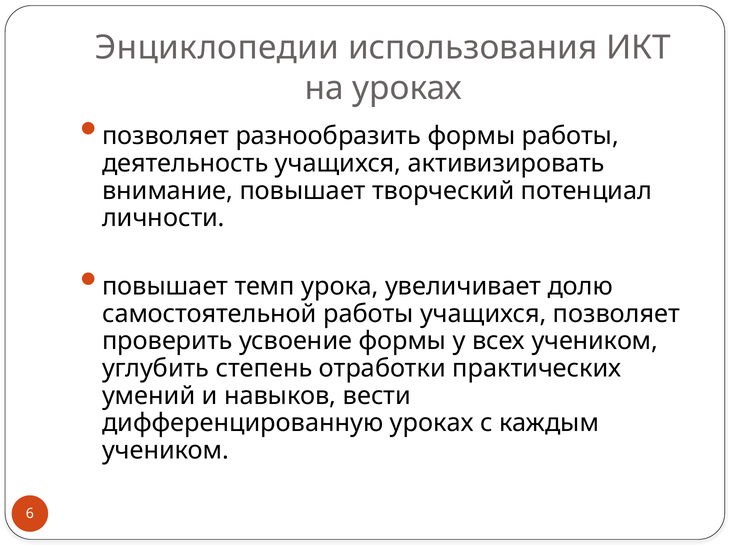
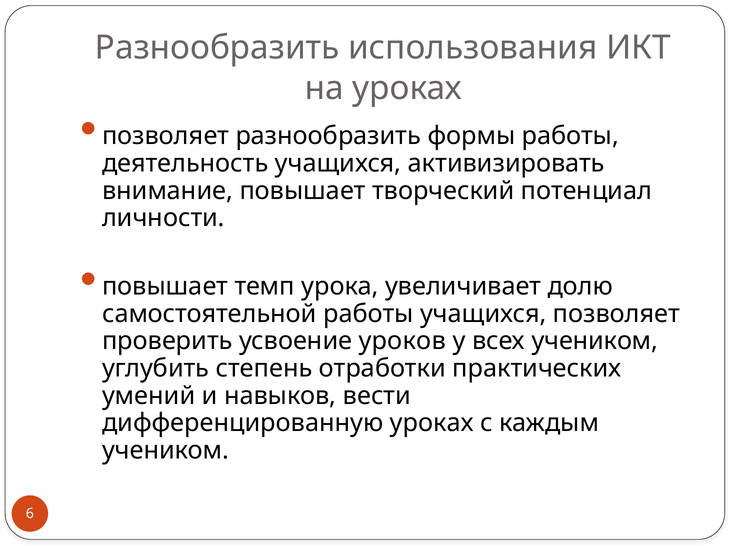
Энциклопедии at (217, 48): Энциклопедии -> Разнообразить
усвоение формы: формы -> уроков
